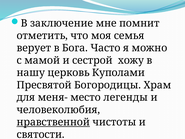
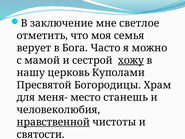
помнит: помнит -> светлое
хожу underline: none -> present
легенды: легенды -> станешь
